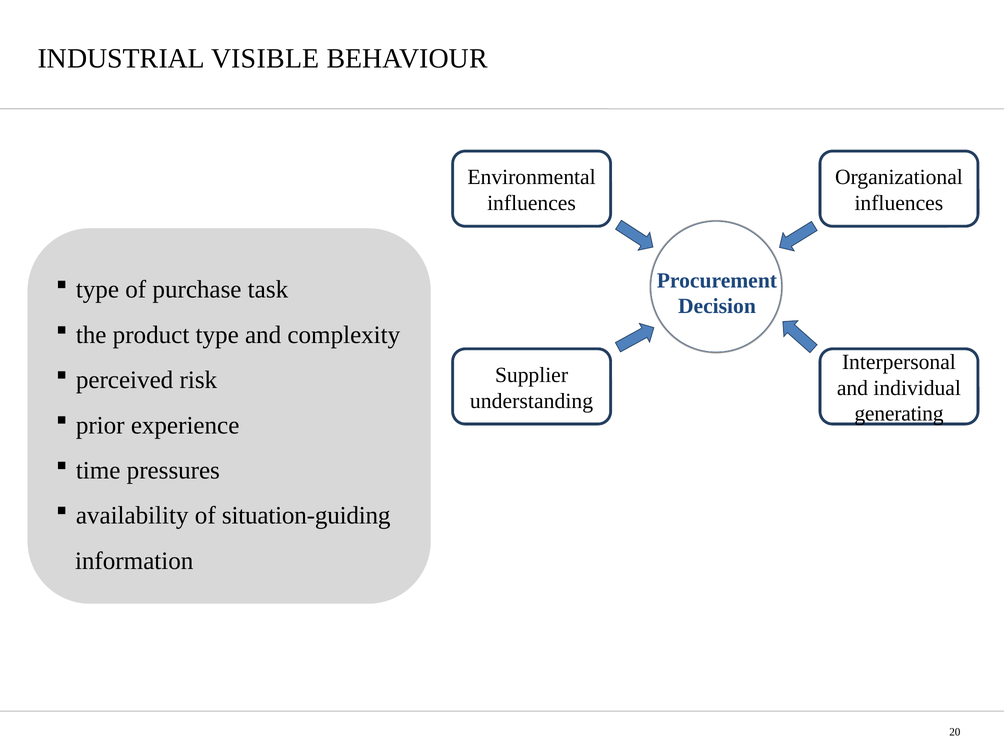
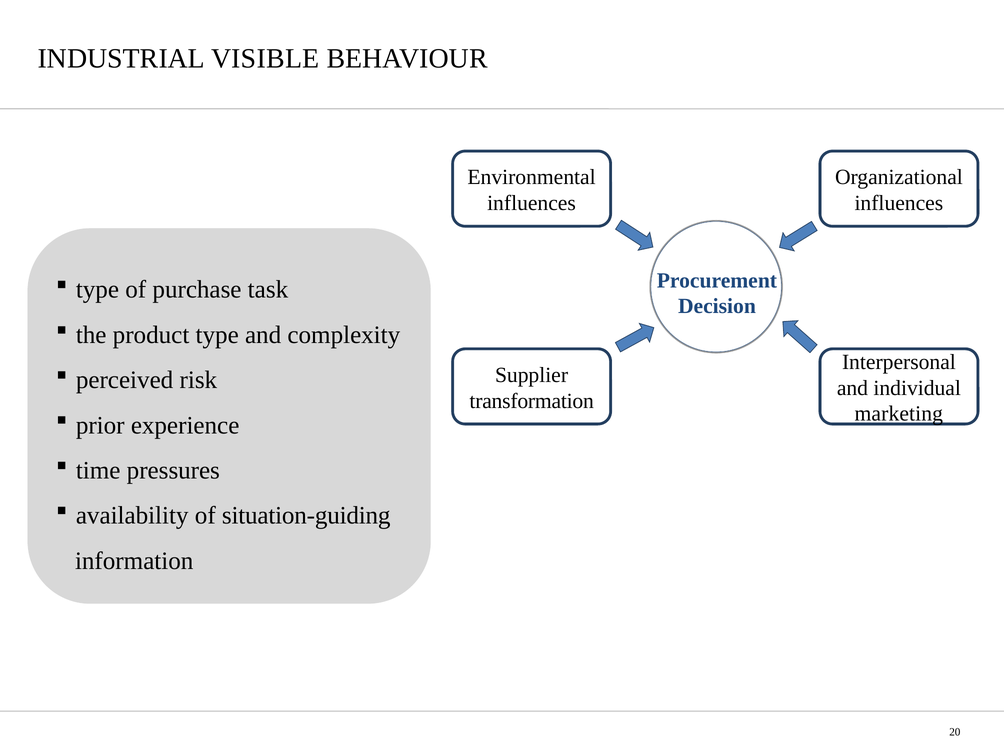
understanding: understanding -> transformation
generating: generating -> marketing
